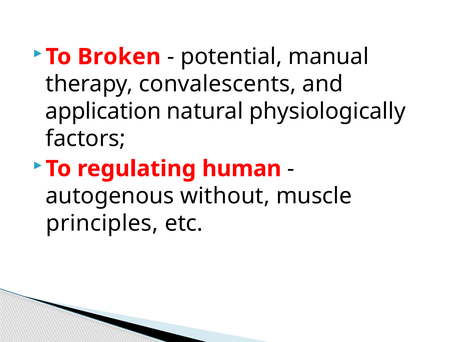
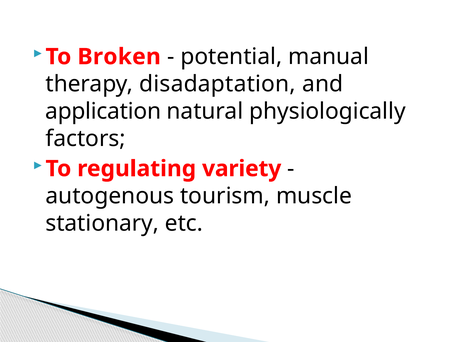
convalescents: convalescents -> disadaptation
human: human -> variety
without: without -> tourism
principles: principles -> stationary
